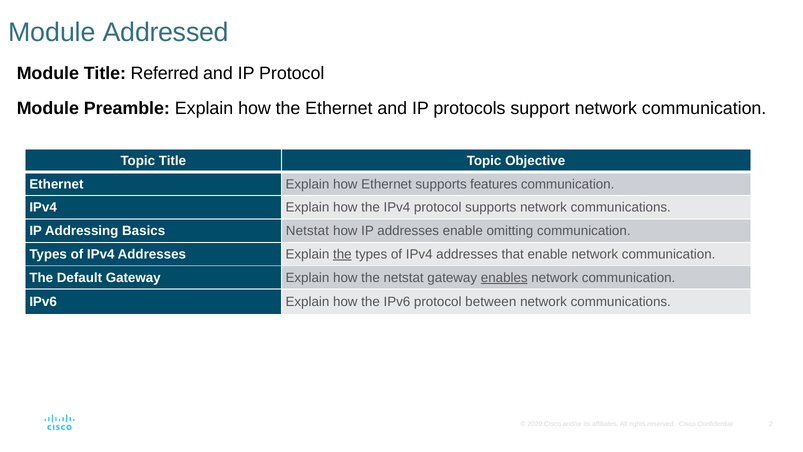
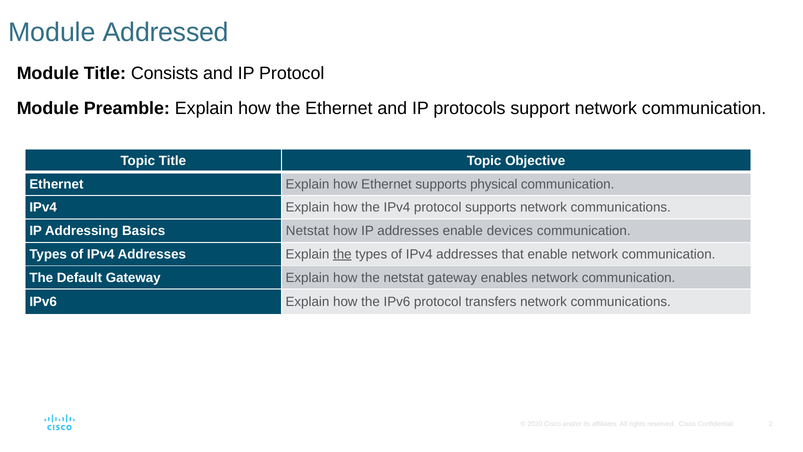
Referred: Referred -> Consists
features: features -> physical
omitting: omitting -> devices
enables underline: present -> none
between: between -> transfers
